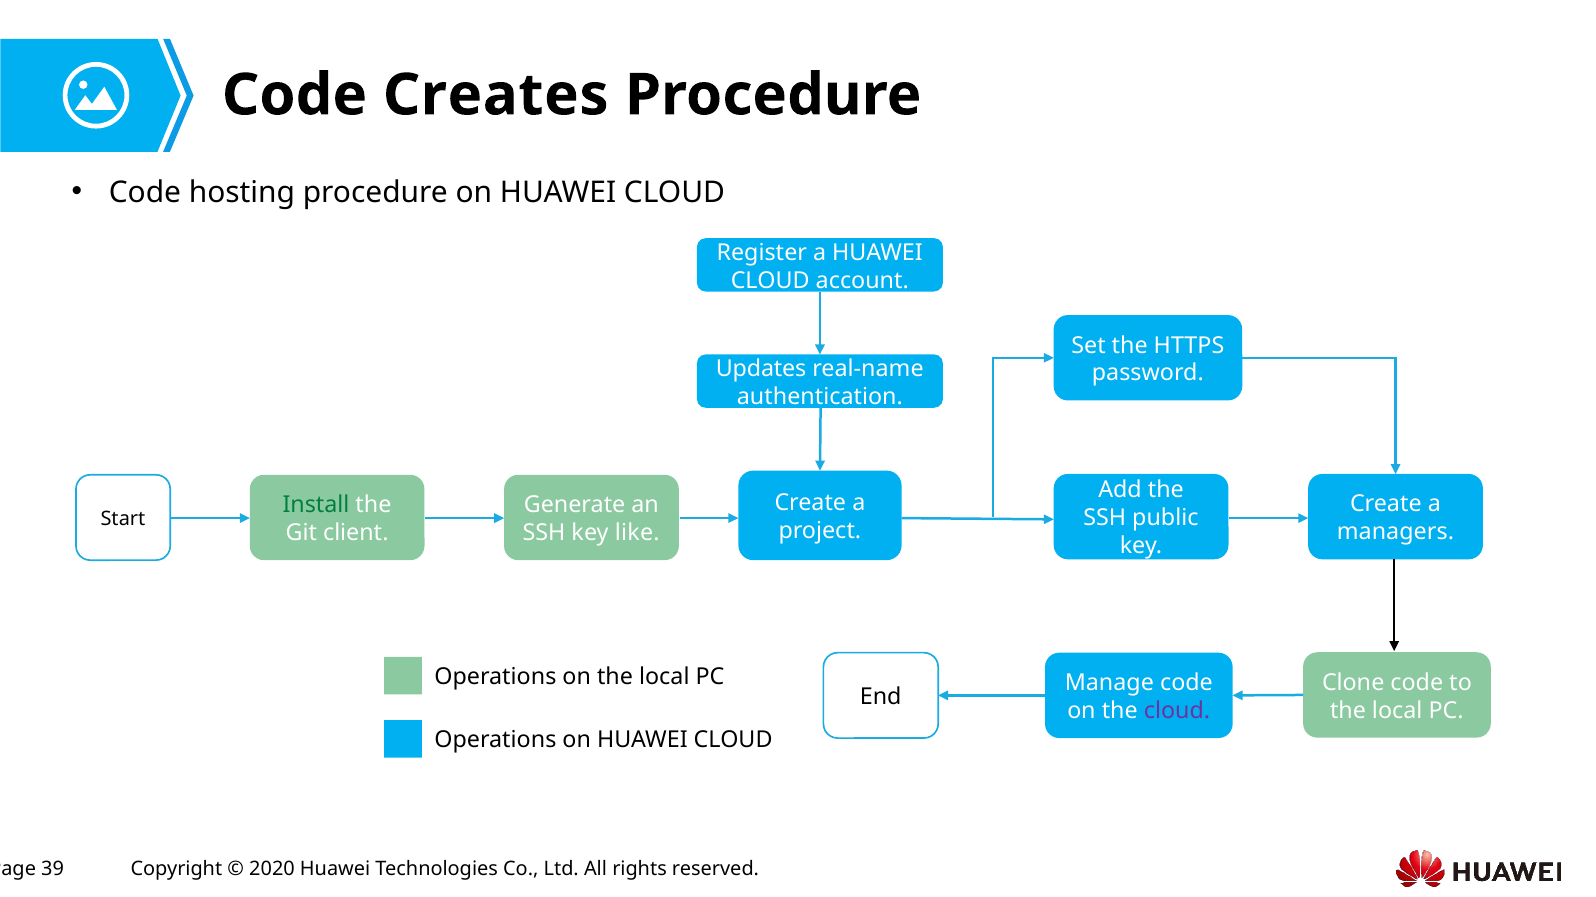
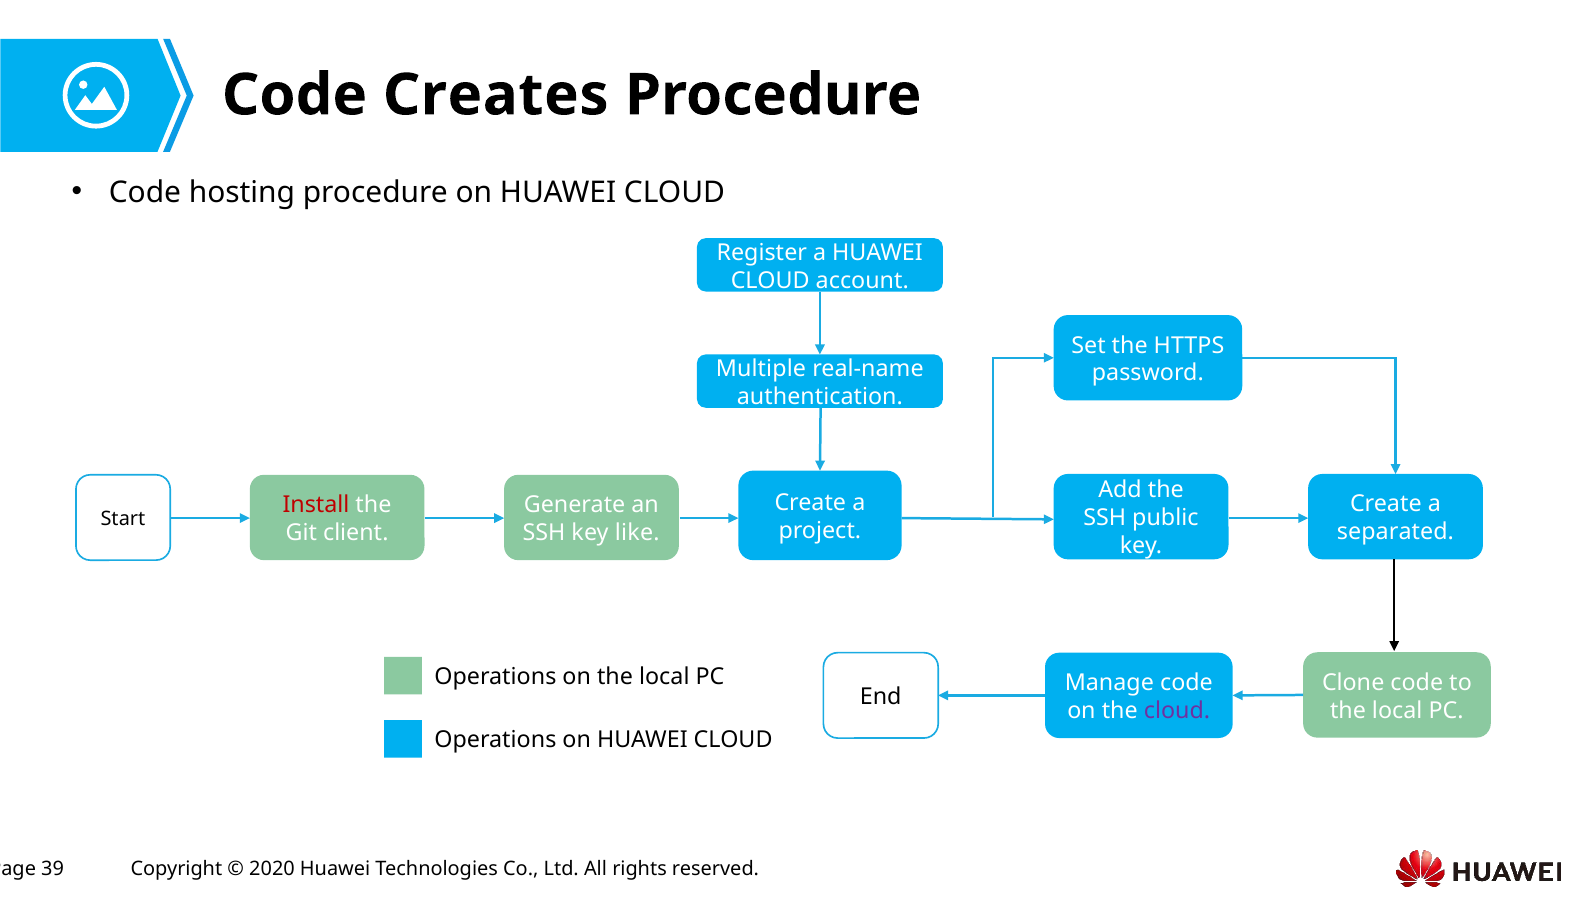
Updates: Updates -> Multiple
Install colour: green -> red
managers: managers -> separated
